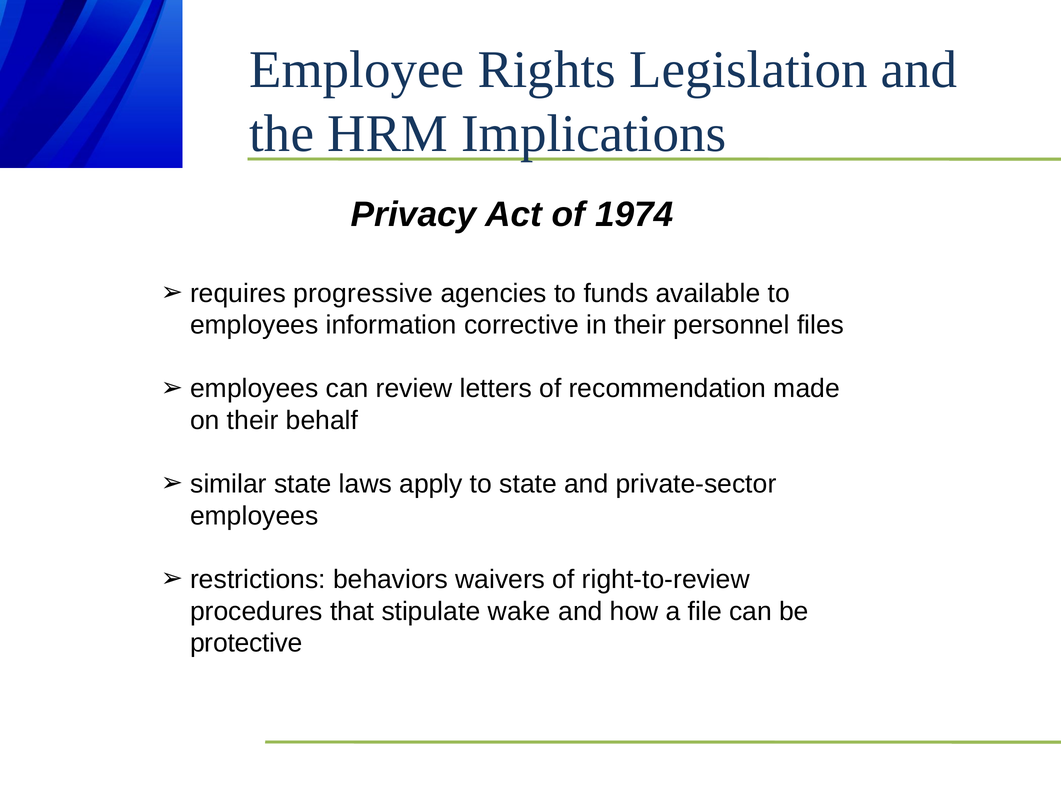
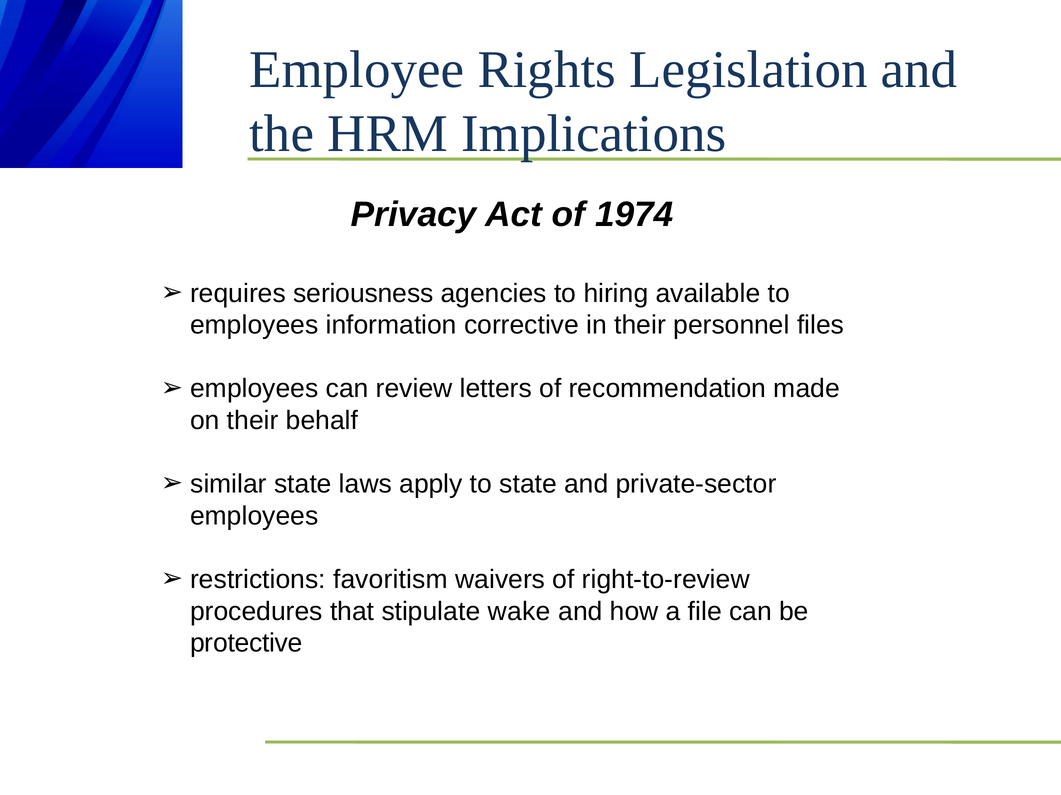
progressive: progressive -> seriousness
funds: funds -> hiring
behaviors: behaviors -> favoritism
